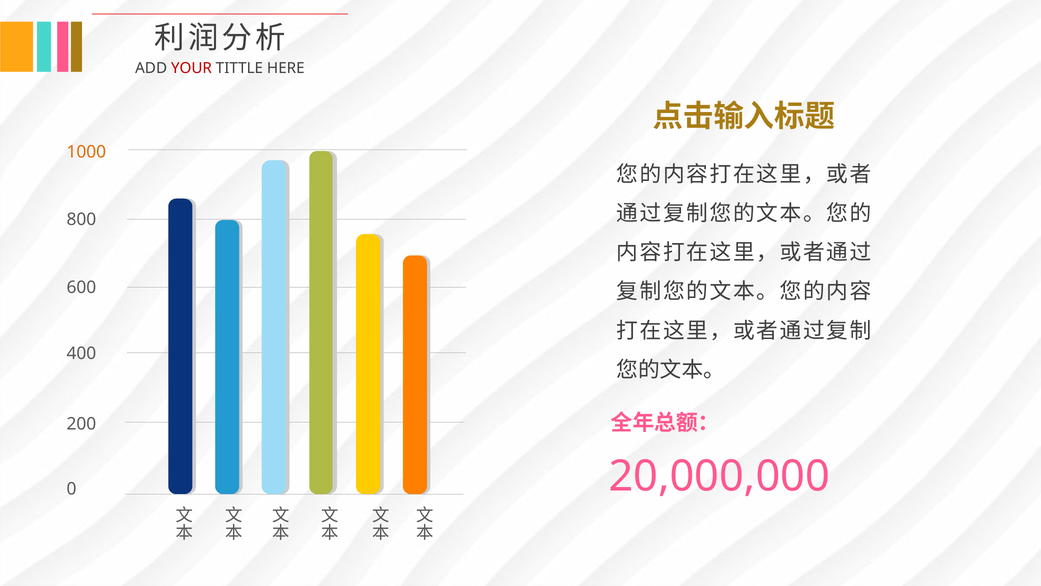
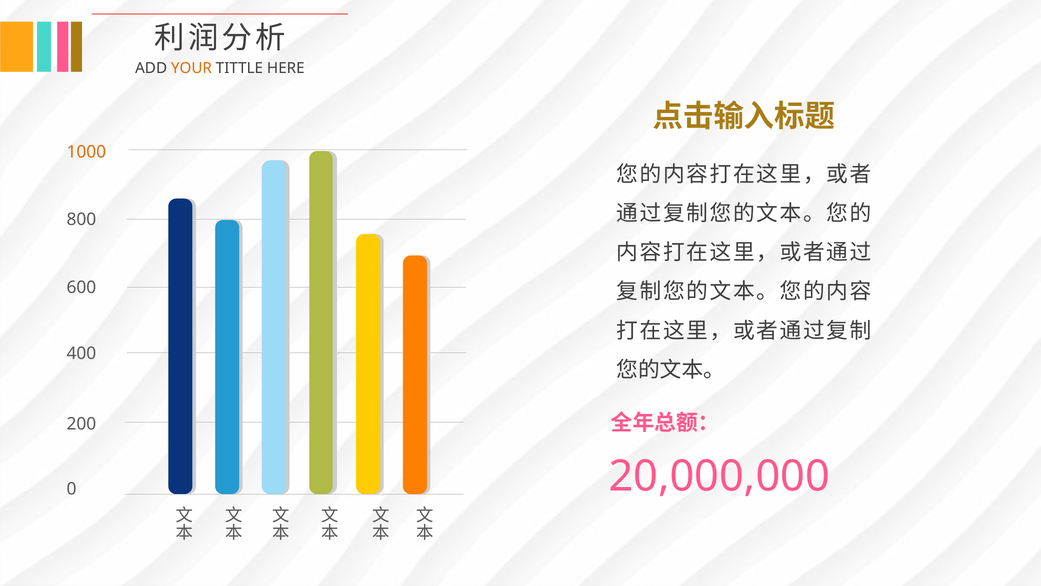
YOUR colour: red -> orange
